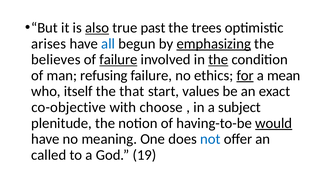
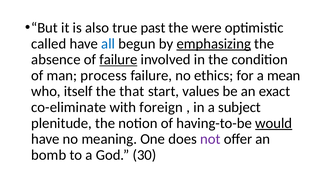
also underline: present -> none
trees: trees -> were
arises: arises -> called
believes: believes -> absence
the at (218, 59) underline: present -> none
refusing: refusing -> process
for underline: present -> none
co-objective: co-objective -> co-eliminate
choose: choose -> foreign
not colour: blue -> purple
called: called -> bomb
19: 19 -> 30
